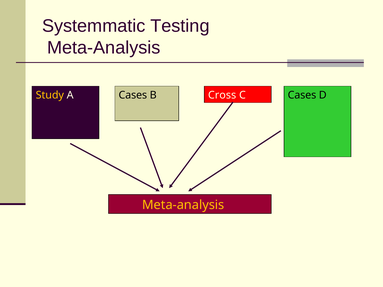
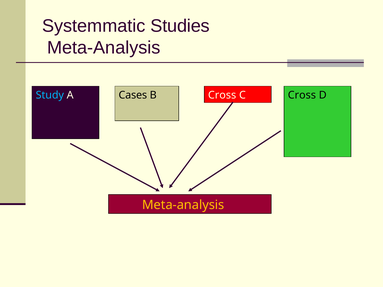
Testing: Testing -> Studies
Study colour: yellow -> light blue
C Cases: Cases -> Cross
